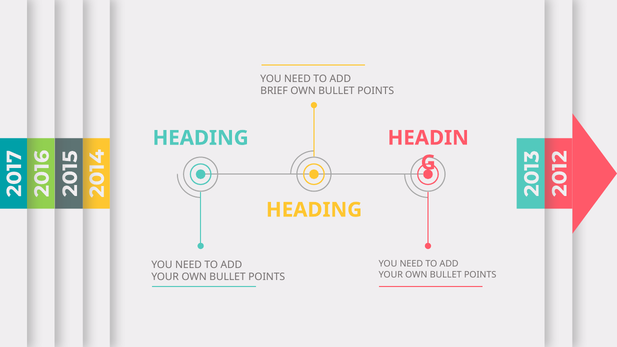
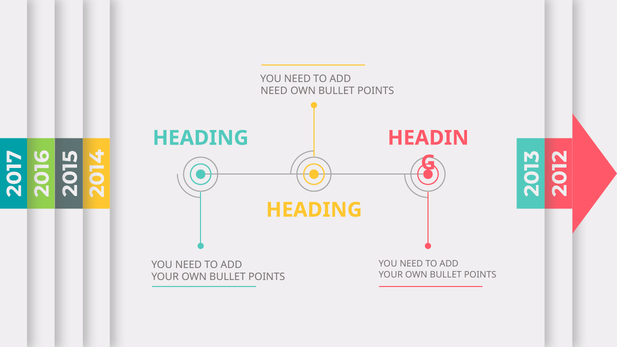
BRIEF at (274, 91): BRIEF -> NEED
